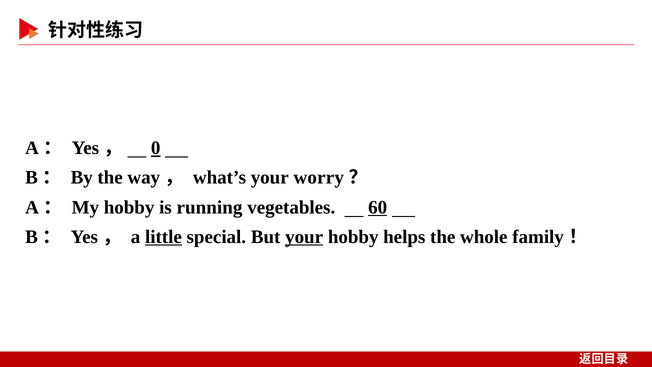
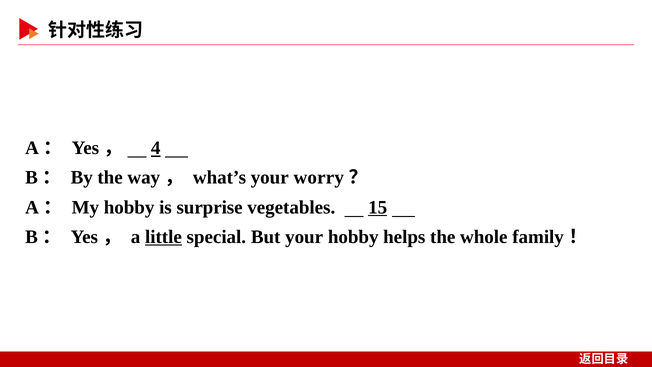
0: 0 -> 4
running: running -> surprise
60: 60 -> 15
your at (304, 237) underline: present -> none
